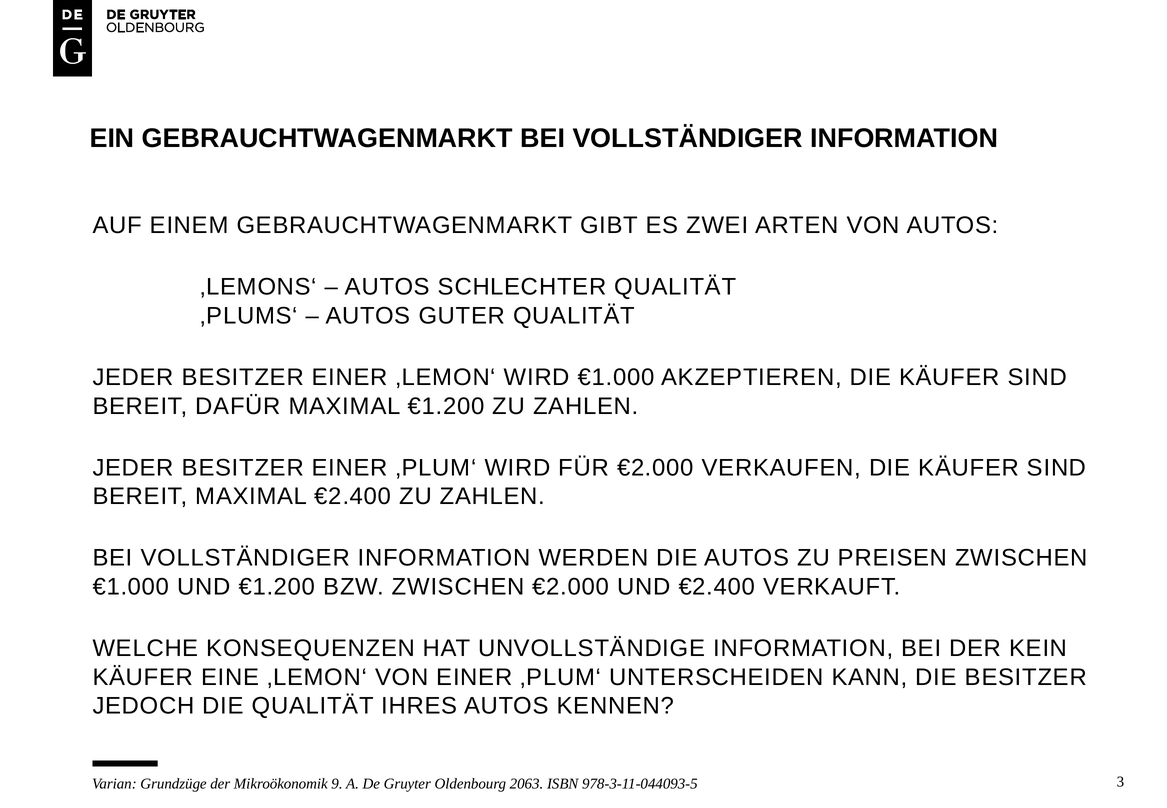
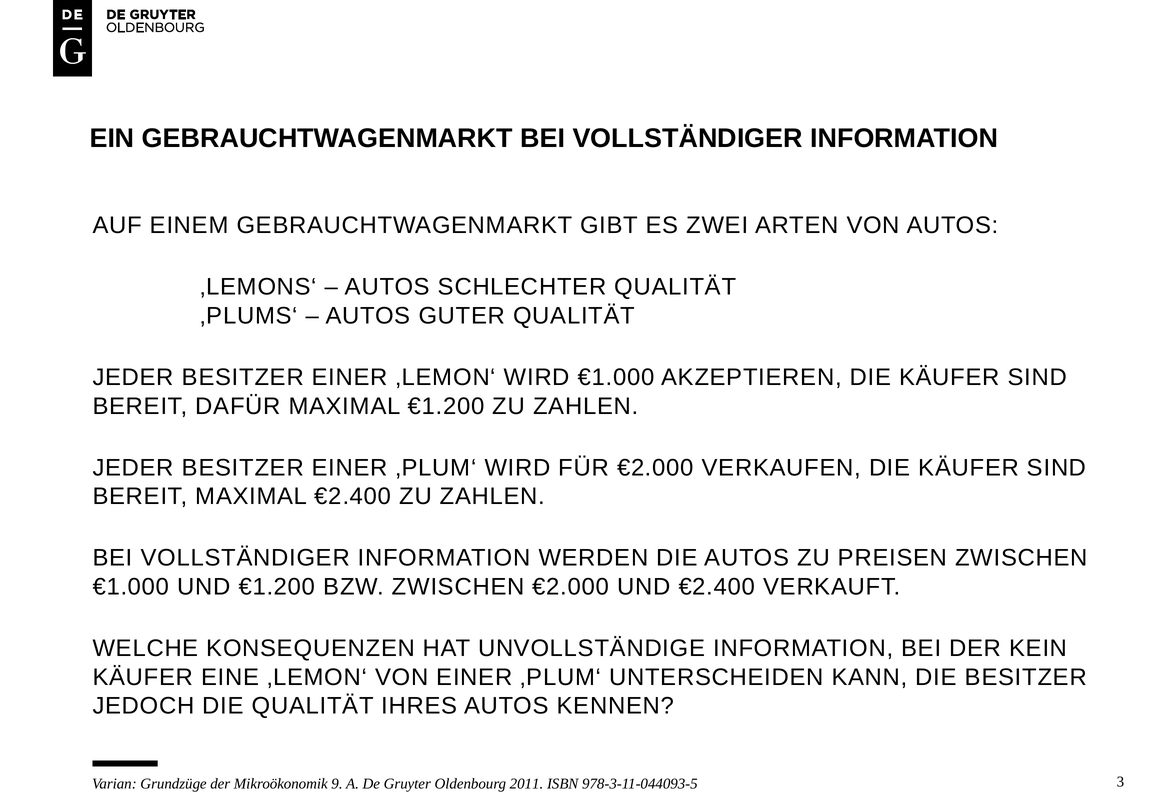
2063: 2063 -> 2011
